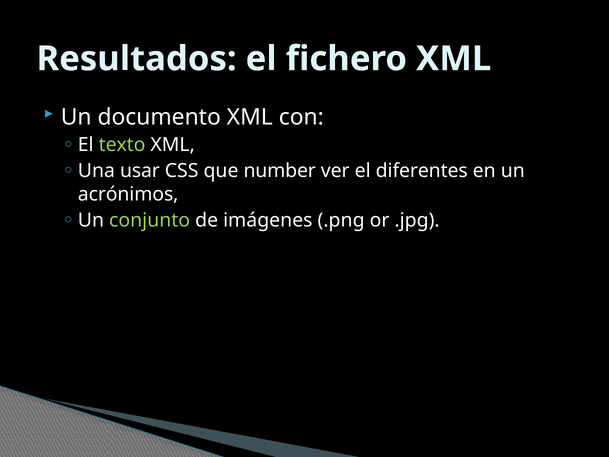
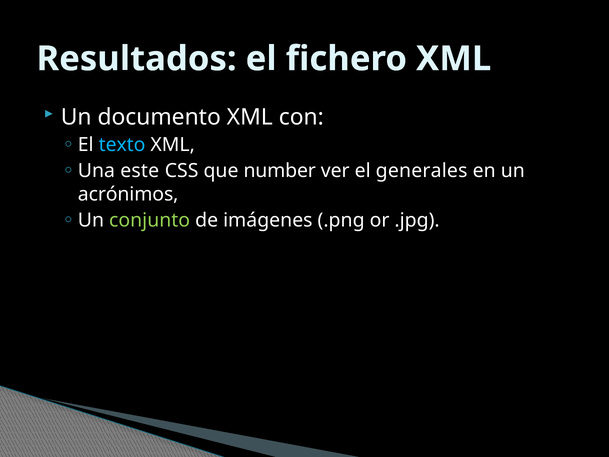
texto colour: light green -> light blue
usar: usar -> este
diferentes: diferentes -> generales
